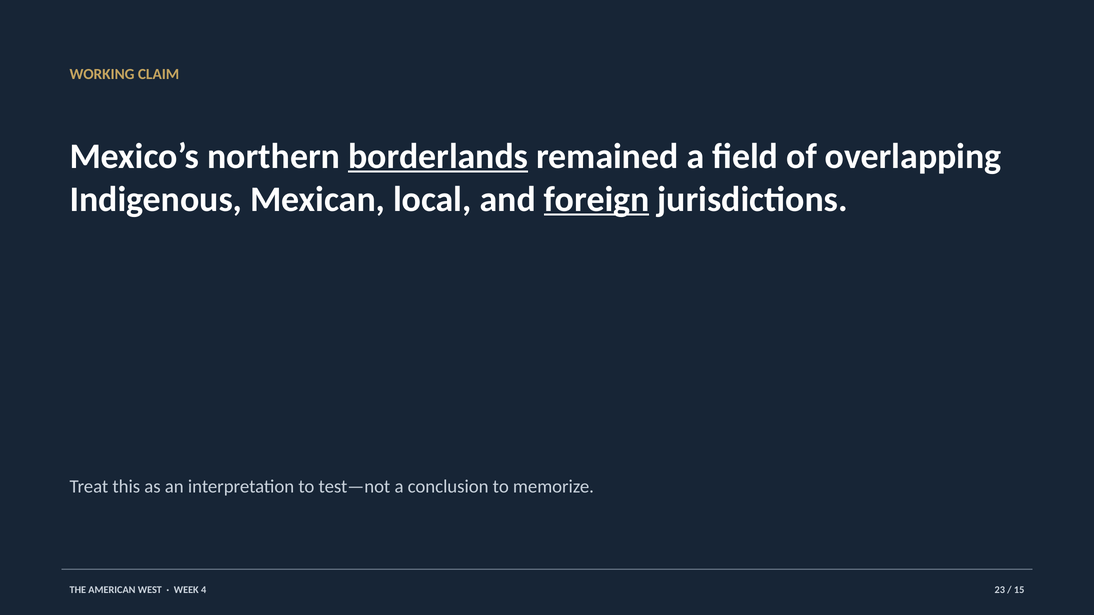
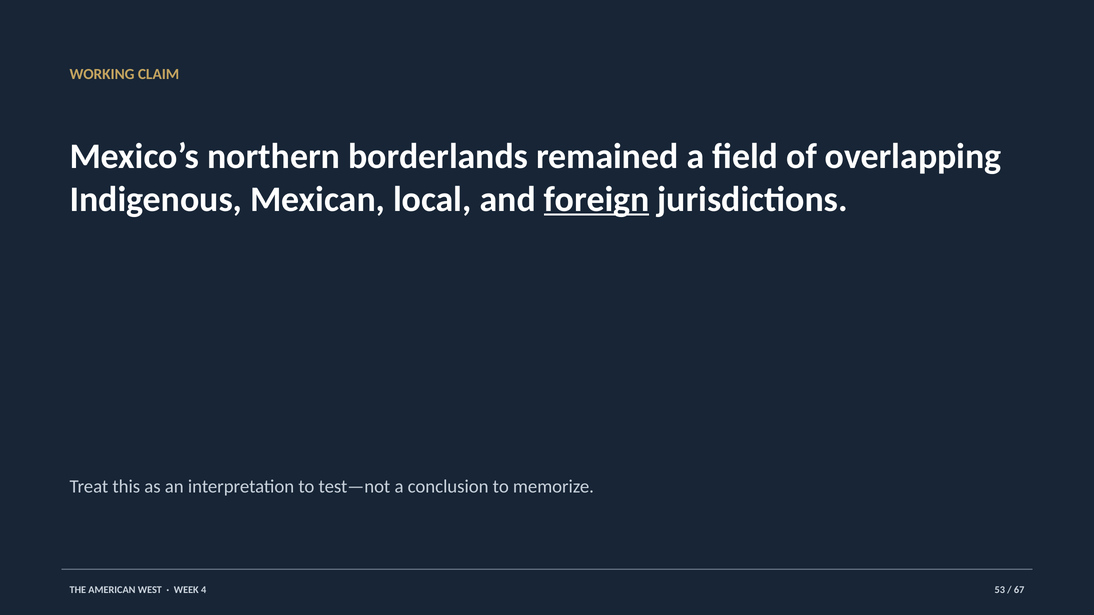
borderlands underline: present -> none
23: 23 -> 53
15: 15 -> 67
